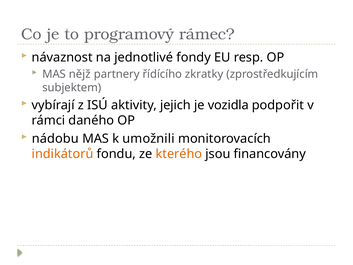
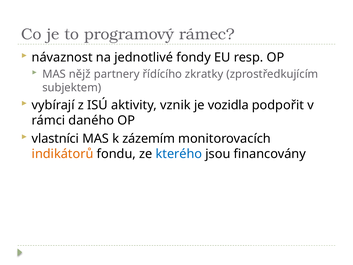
jejich: jejich -> vznik
nádobu: nádobu -> vlastníci
umožnili: umožnili -> zázemím
kterého colour: orange -> blue
